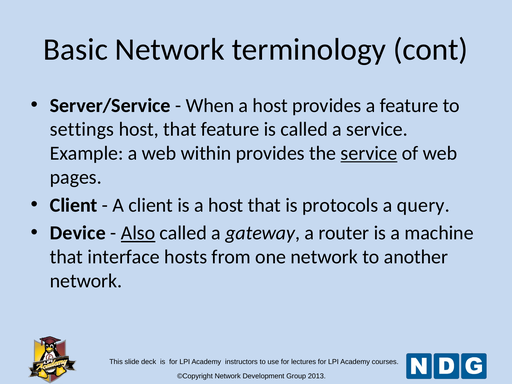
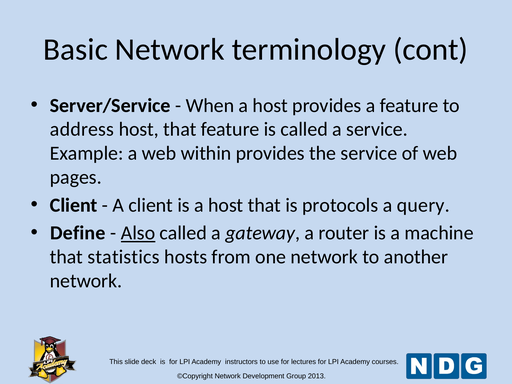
settings: settings -> address
service at (369, 153) underline: present -> none
Device: Device -> Define
interface: interface -> statistics
